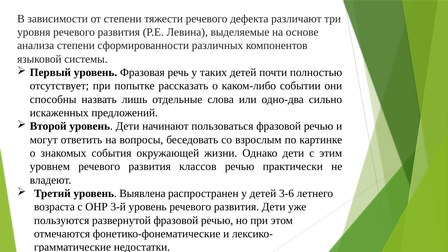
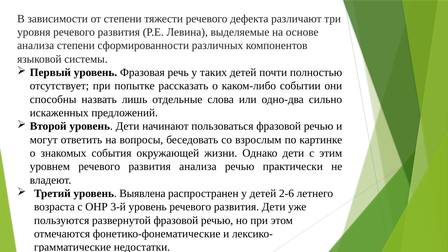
развития классов: классов -> анализа
3-6: 3-6 -> 2-6
